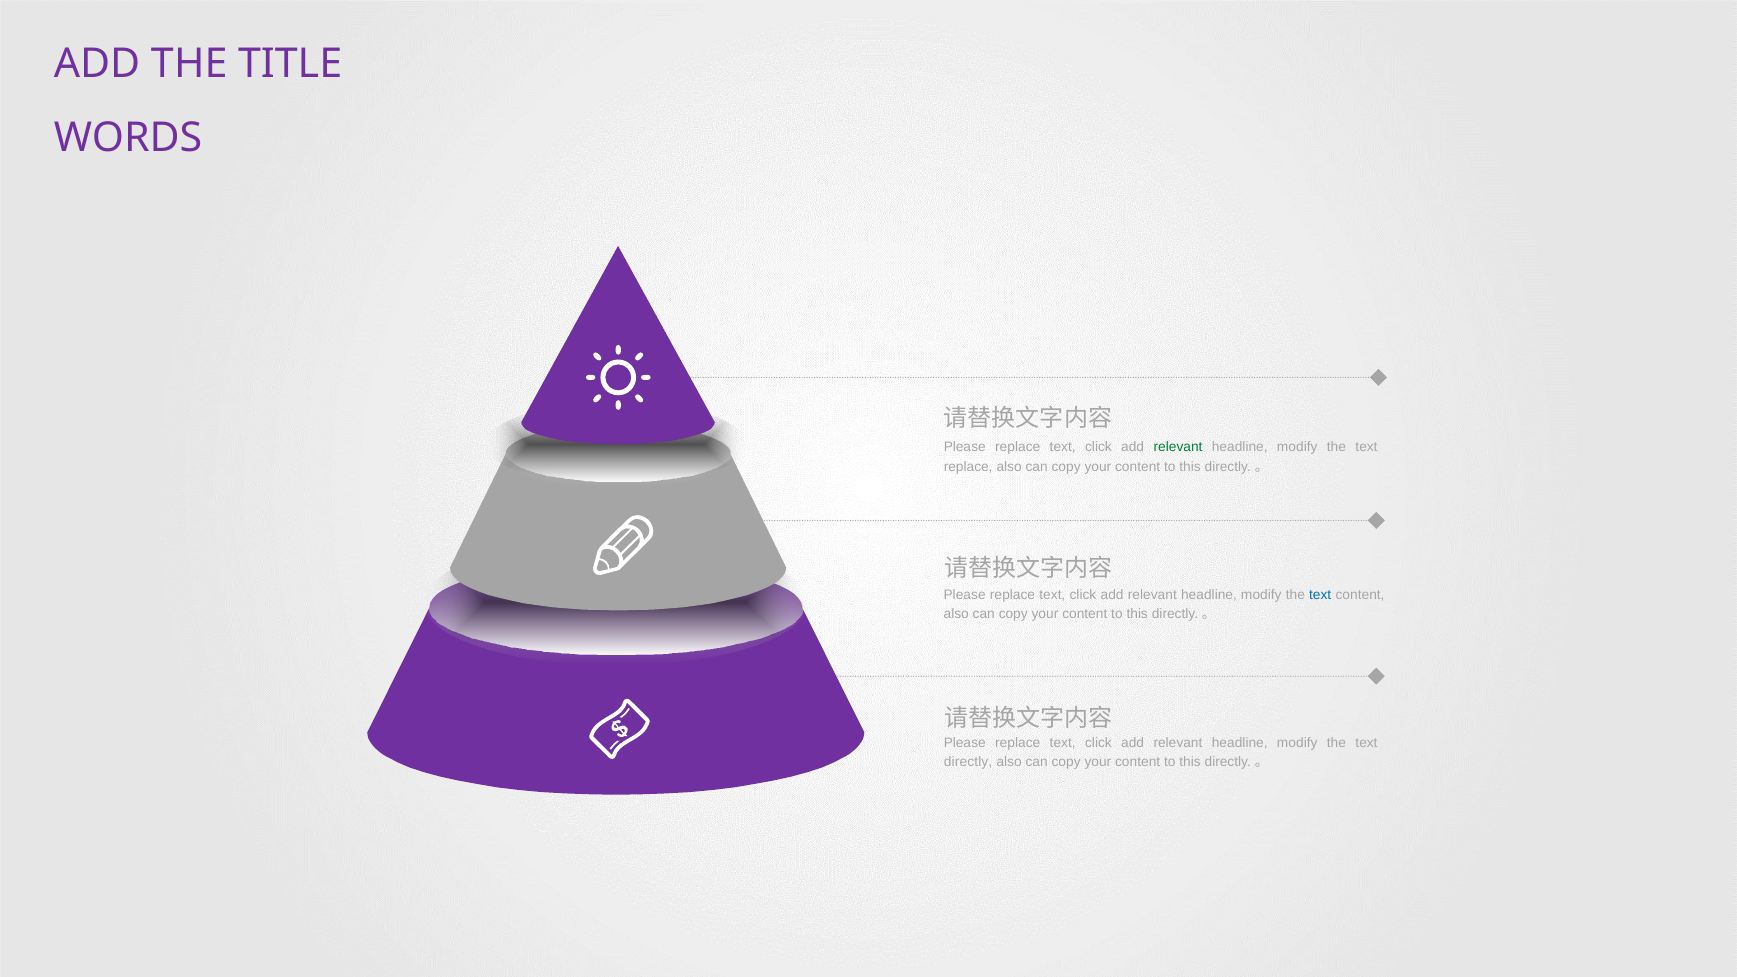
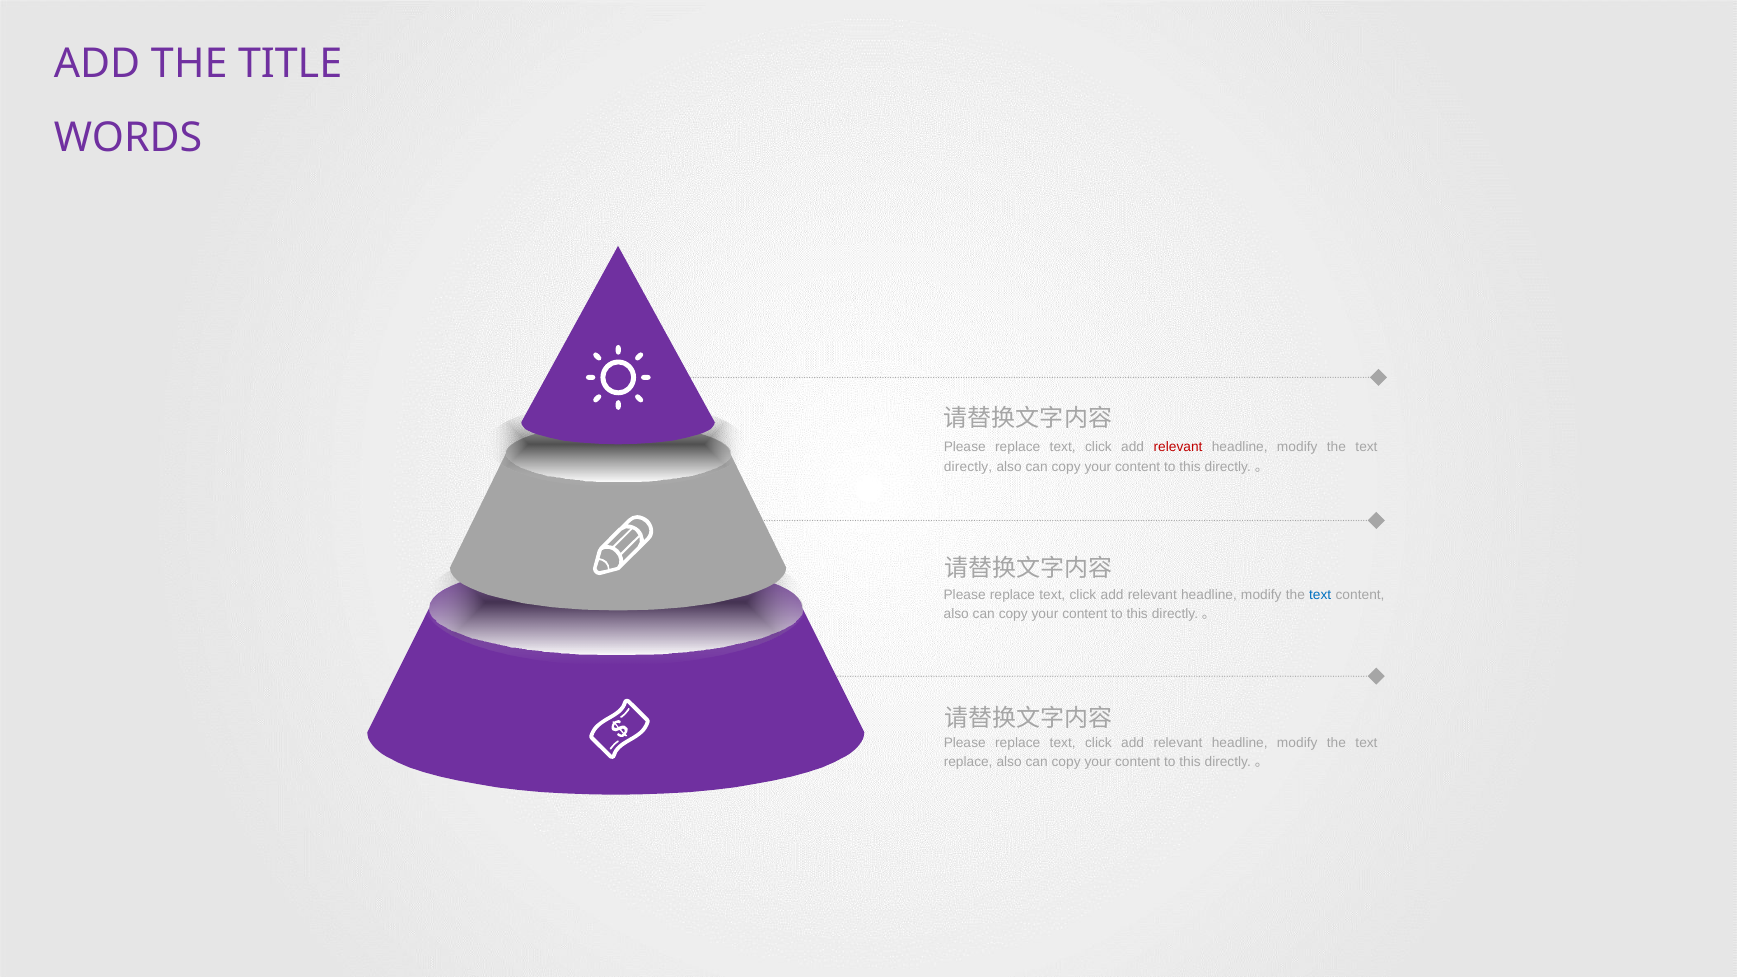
relevant at (1178, 447) colour: green -> red
replace at (968, 467): replace -> directly
directly at (968, 762): directly -> replace
